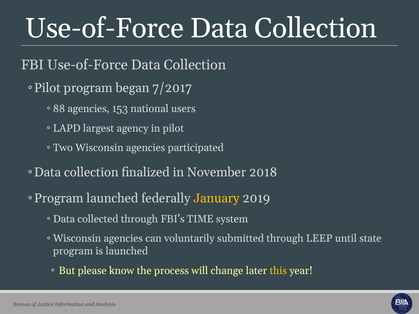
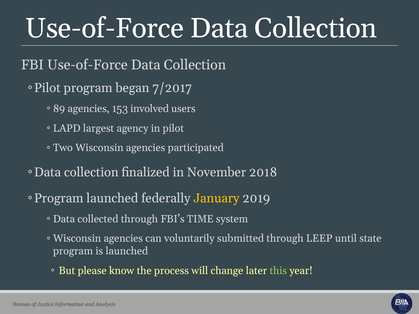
88: 88 -> 89
national: national -> involved
this colour: yellow -> light green
